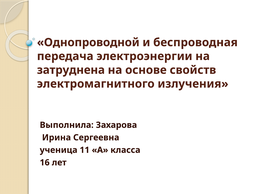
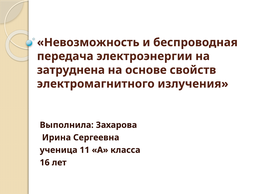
Однопроводной: Однопроводной -> Невозможность
